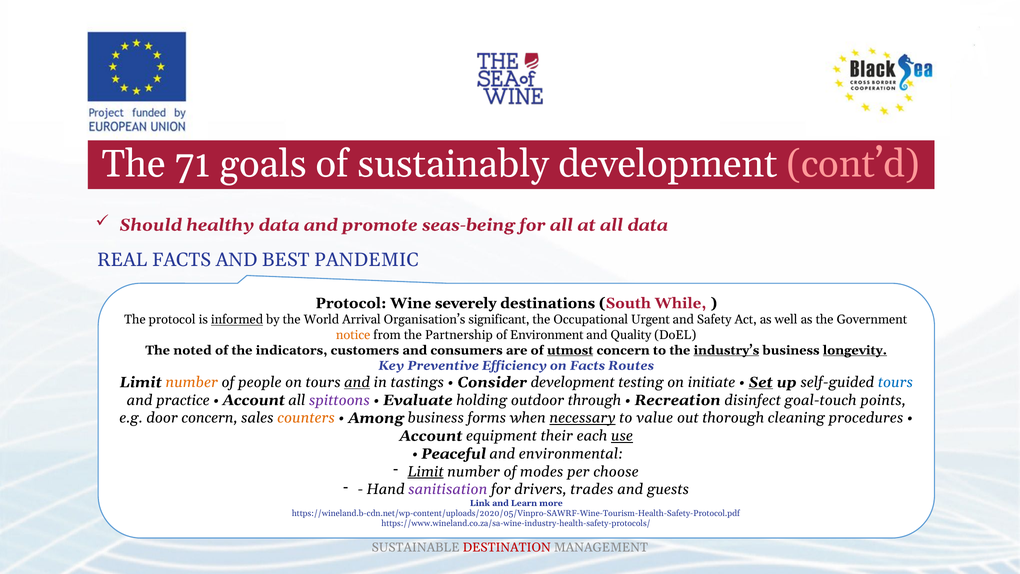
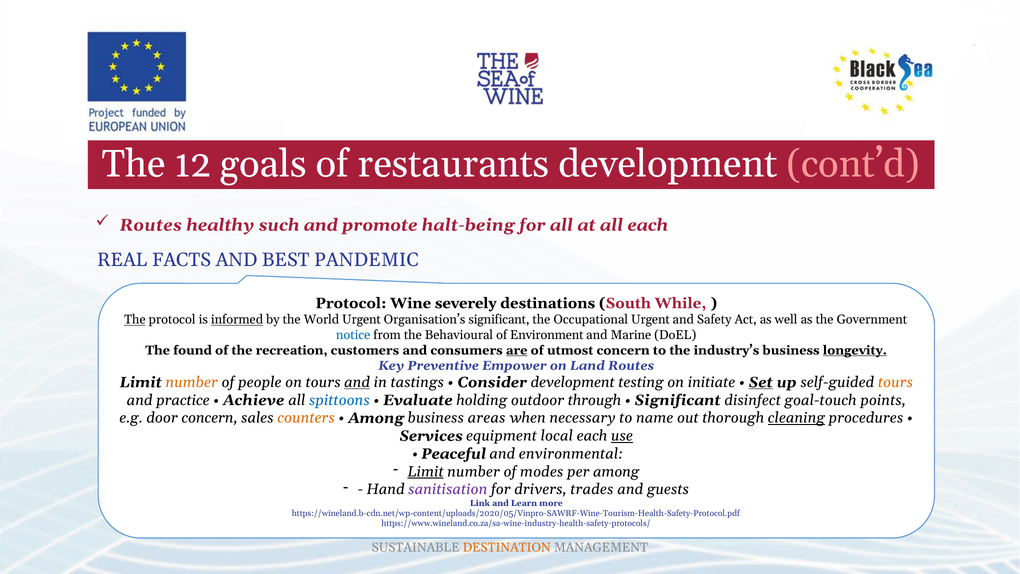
71: 71 -> 12
sustainably: sustainably -> restaurants
Should at (151, 225): Should -> Routes
healthy data: data -> such
seas-being: seas-being -> halt-being
all data: data -> each
The at (135, 320) underline: none -> present
World Arrival: Arrival -> Urgent
notice colour: orange -> blue
Partnership: Partnership -> Behavioural
Quality: Quality -> Marine
noted: noted -> found
indicators: indicators -> recreation
are underline: none -> present
utmost underline: present -> none
industry’s underline: present -> none
Efficiency: Efficiency -> Empower
on Facts: Facts -> Land
tours at (895, 382) colour: blue -> orange
Account at (254, 400): Account -> Achieve
spittoons colour: purple -> blue
Recreation at (678, 400): Recreation -> Significant
forms: forms -> areas
necessary underline: present -> none
value: value -> name
cleaning underline: none -> present
Account at (431, 436): Account -> Services
their: their -> local
per choose: choose -> among
DESTINATION colour: red -> orange
